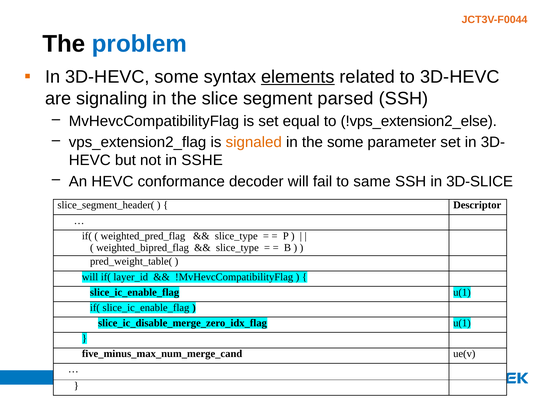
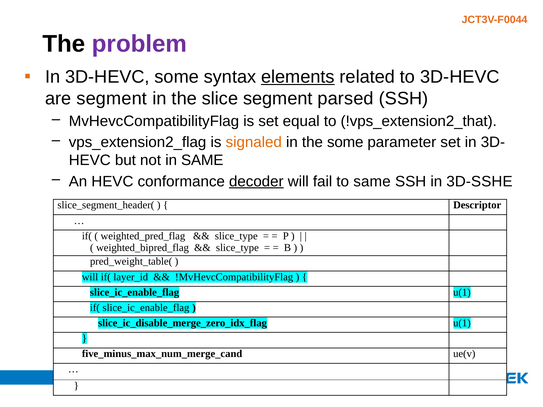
problem colour: blue -> purple
are signaling: signaling -> segment
!vps_extension2_else: !vps_extension2_else -> !vps_extension2_that
in SSHE: SSHE -> SAME
decoder underline: none -> present
3D-SLICE: 3D-SLICE -> 3D-SSHE
